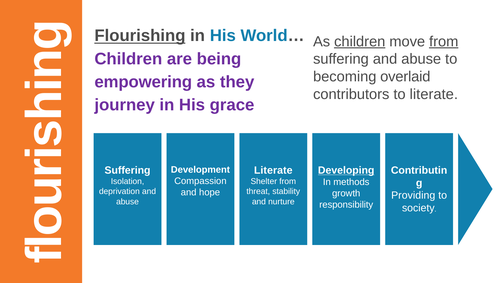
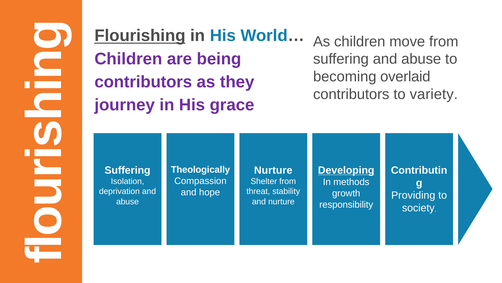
children at (360, 41) underline: present -> none
from at (444, 41) underline: present -> none
empowering at (143, 82): empowering -> contributors
to literate: literate -> variety
Development: Development -> Theologically
Literate at (273, 170): Literate -> Nurture
